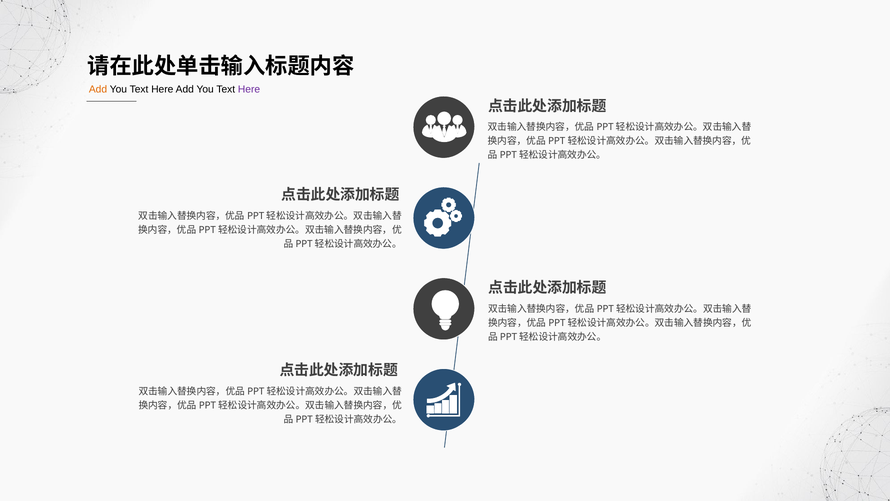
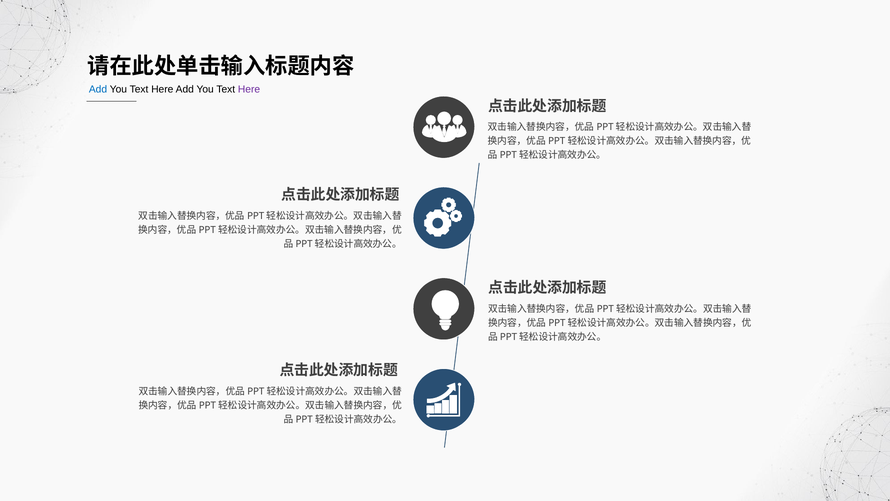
Add at (98, 90) colour: orange -> blue
